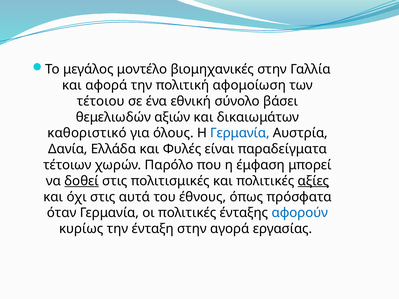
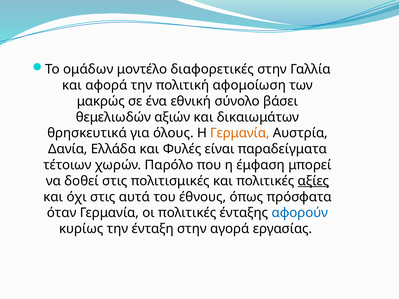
μεγάλος: μεγάλος -> ομάδων
βιομηχανικές: βιομηχανικές -> διαφορετικές
τέτοιου: τέτοιου -> μακρώς
καθοριστικό: καθοριστικό -> θρησκευτικά
Γερμανία at (240, 133) colour: blue -> orange
δοθεί underline: present -> none
